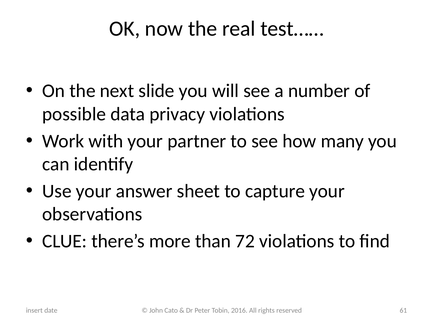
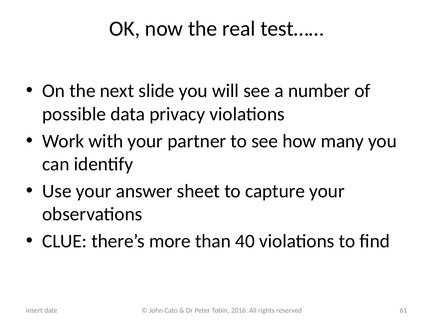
72: 72 -> 40
